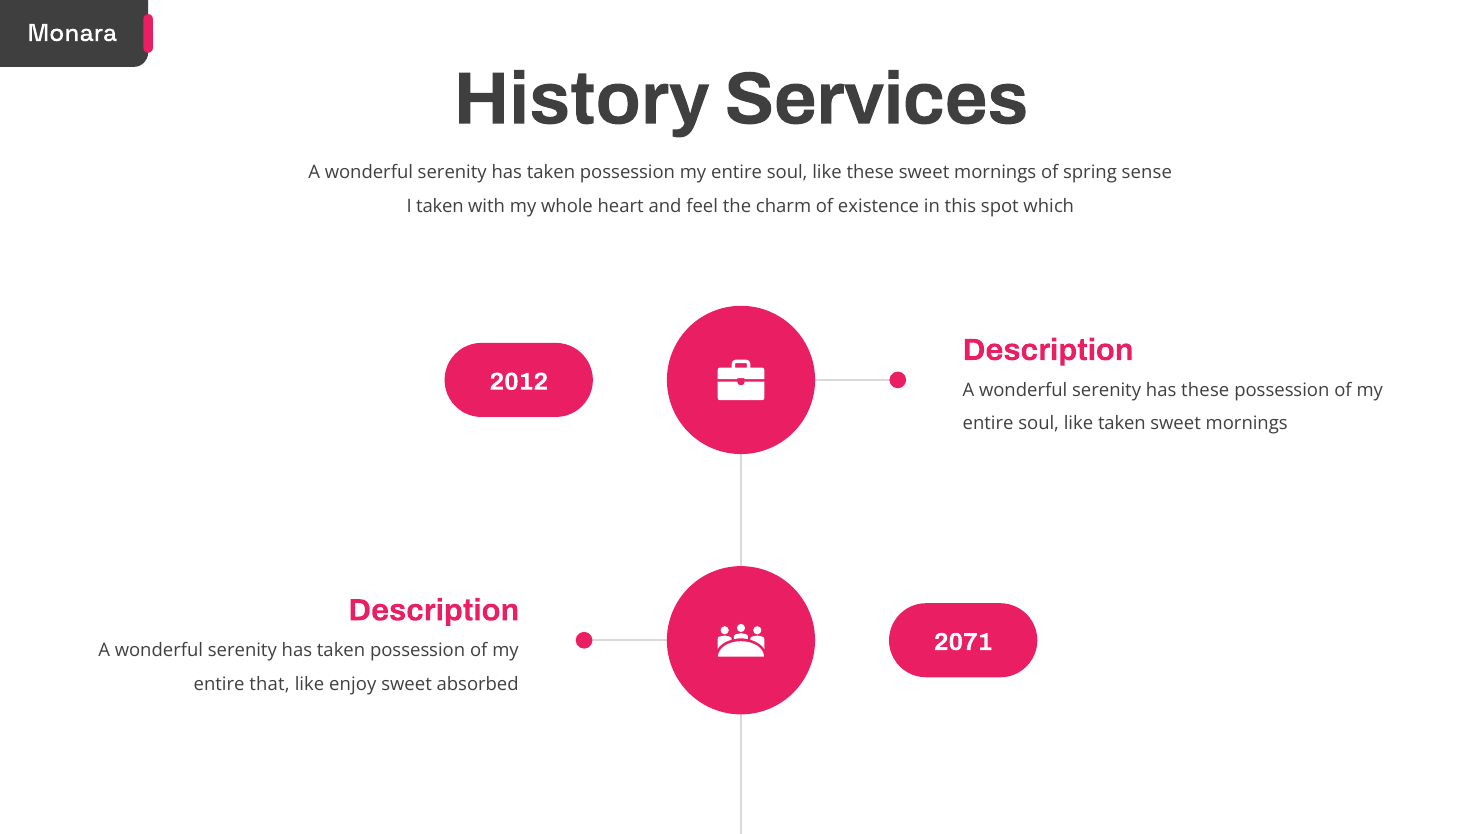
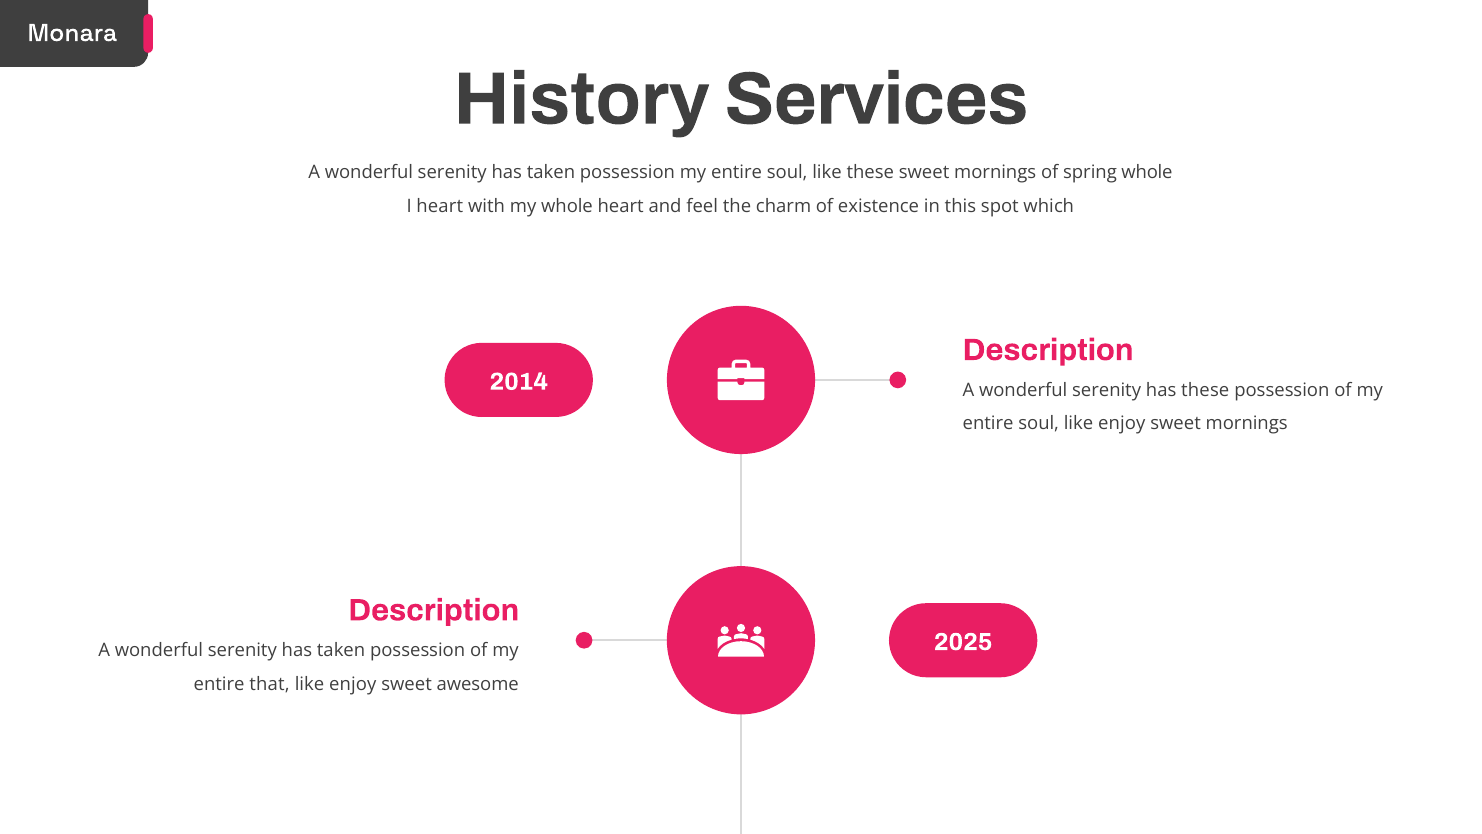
spring sense: sense -> whole
I taken: taken -> heart
2012: 2012 -> 2014
soul like taken: taken -> enjoy
2071: 2071 -> 2025
absorbed: absorbed -> awesome
